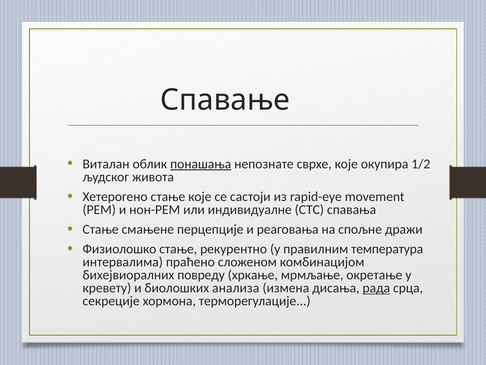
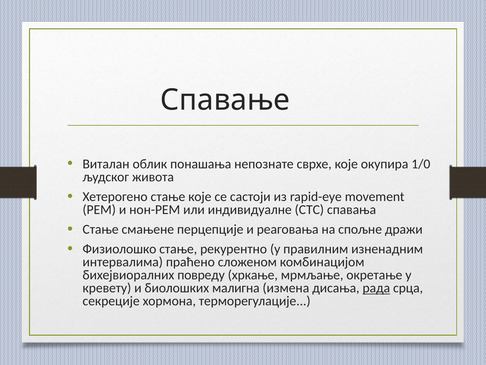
понашања underline: present -> none
1/2: 1/2 -> 1/0
температура: температура -> изненадним
анализа: анализа -> малигна
